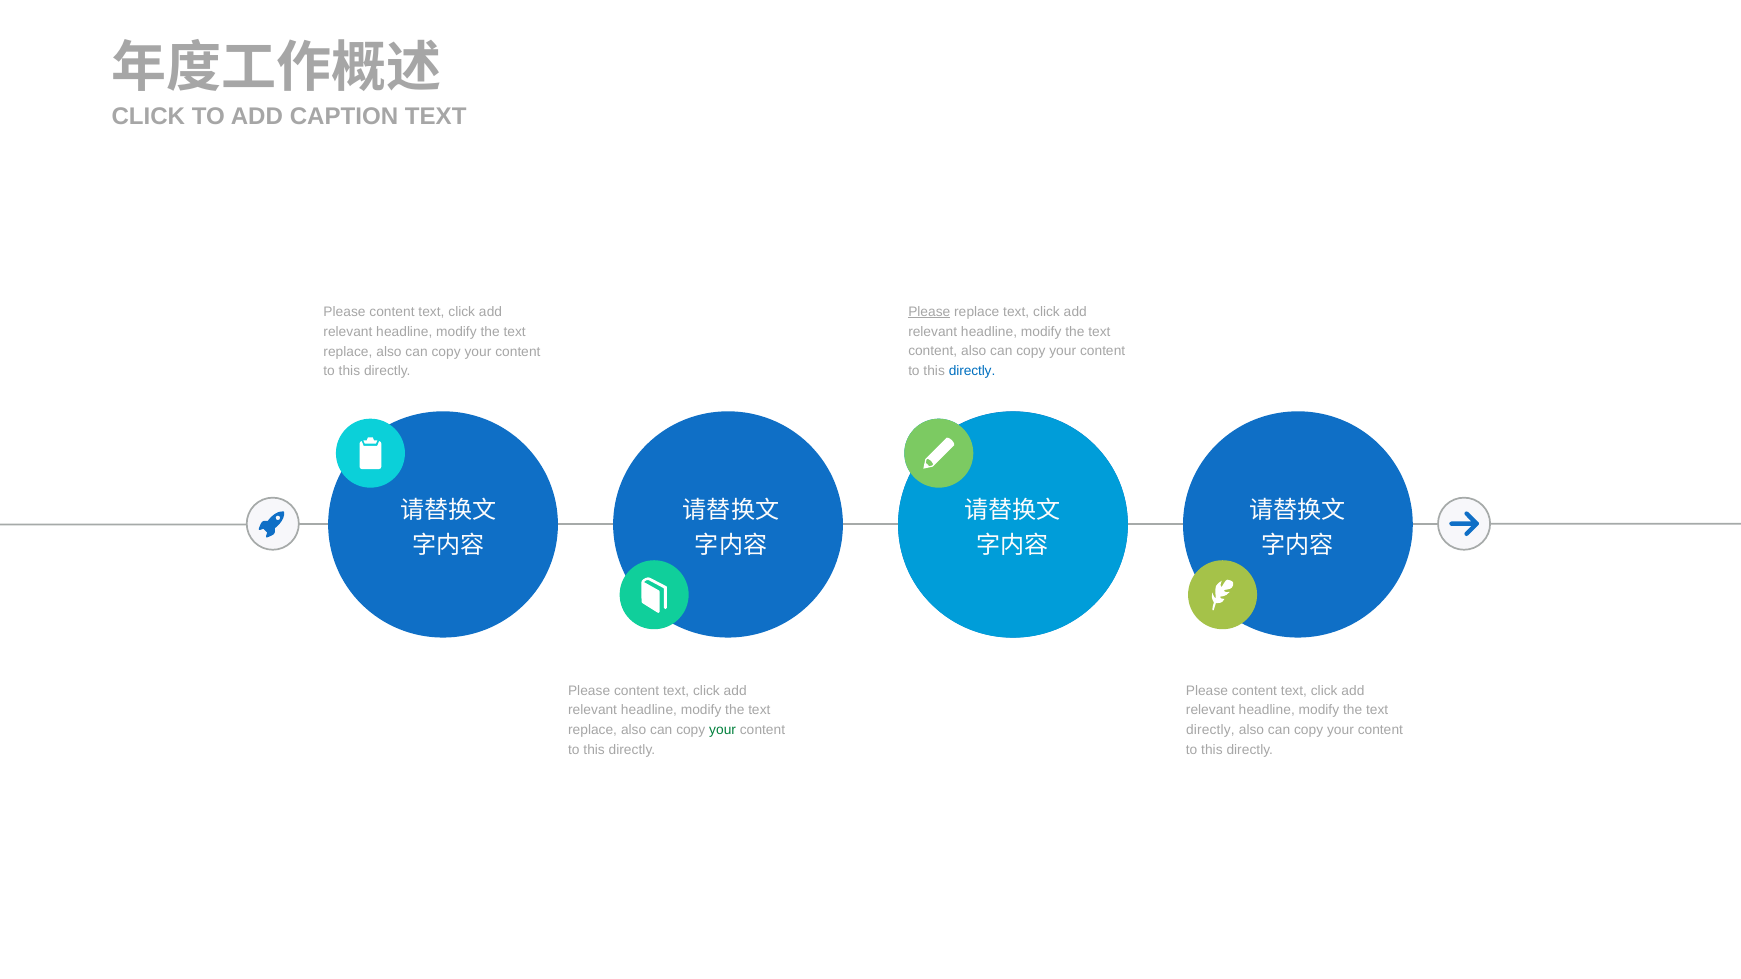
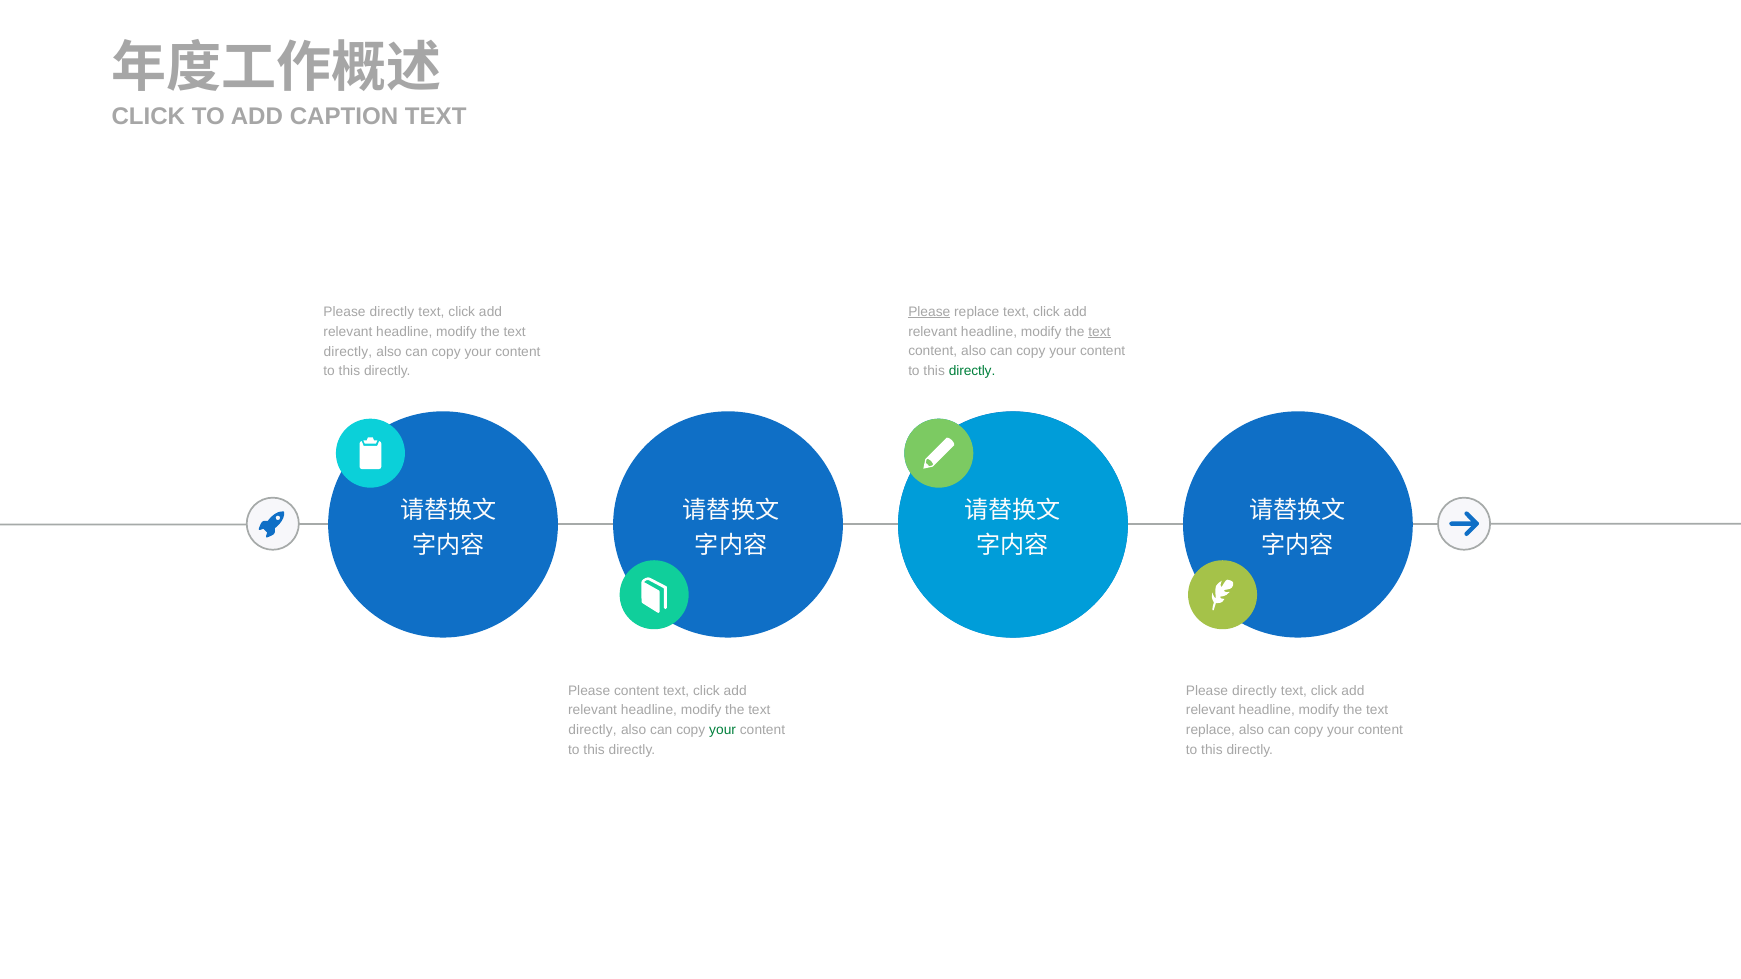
content at (392, 312): content -> directly
text at (1099, 332) underline: none -> present
replace at (348, 352): replace -> directly
directly at (972, 371) colour: blue -> green
content at (1254, 691): content -> directly
replace at (593, 730): replace -> directly
directly at (1210, 730): directly -> replace
